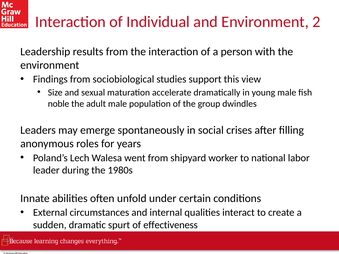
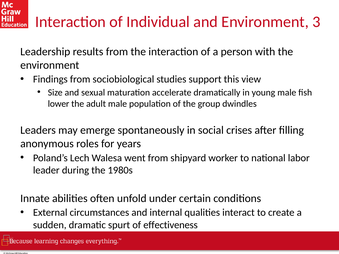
2: 2 -> 3
noble: noble -> lower
